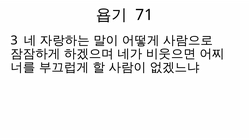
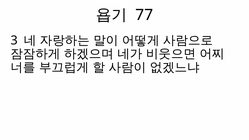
71: 71 -> 77
